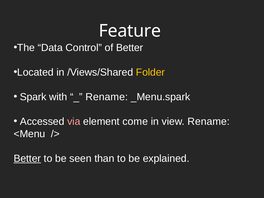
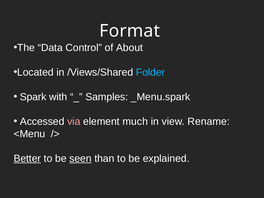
Feature: Feature -> Format
of Better: Better -> About
Folder colour: yellow -> light blue
Rename at (107, 97): Rename -> Samples
come: come -> much
seen underline: none -> present
